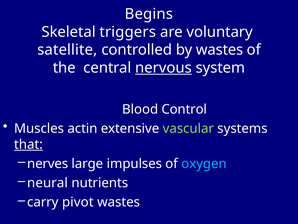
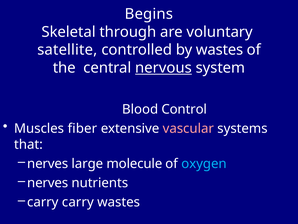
triggers: triggers -> through
actin: actin -> fiber
vascular colour: light green -> pink
that underline: present -> none
impulses: impulses -> molecule
neural at (48, 183): neural -> nerves
carry pivot: pivot -> carry
